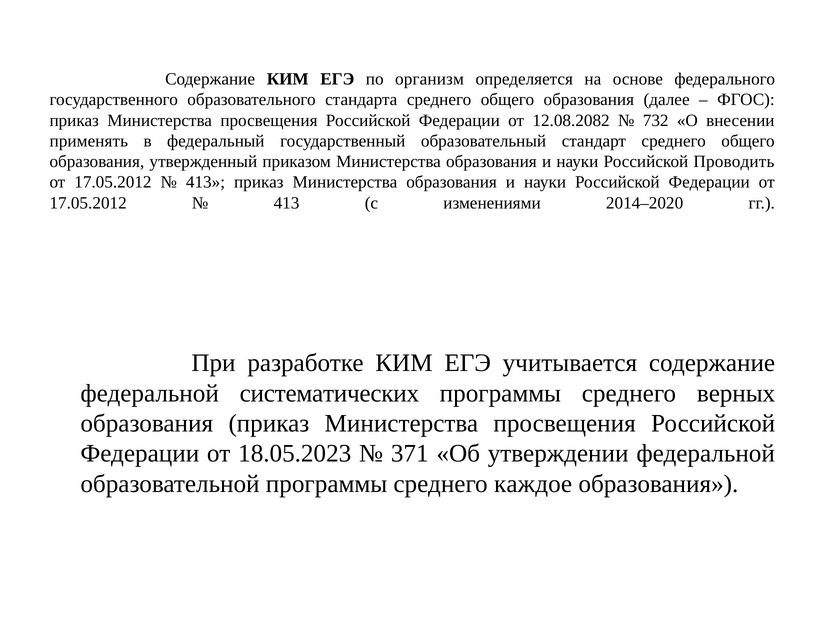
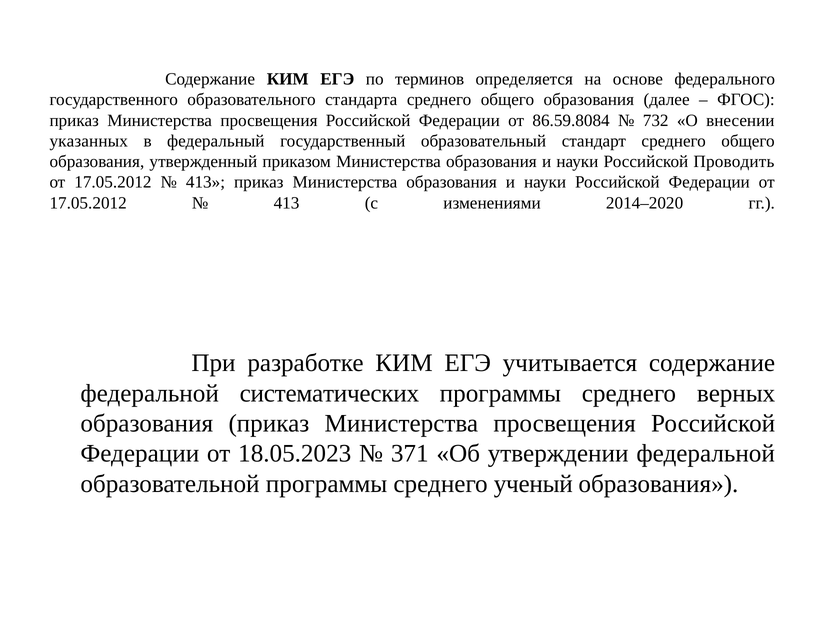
организм: организм -> терминов
12.08.2082: 12.08.2082 -> 86.59.8084
применять: применять -> указанных
каждое: каждое -> ученый
